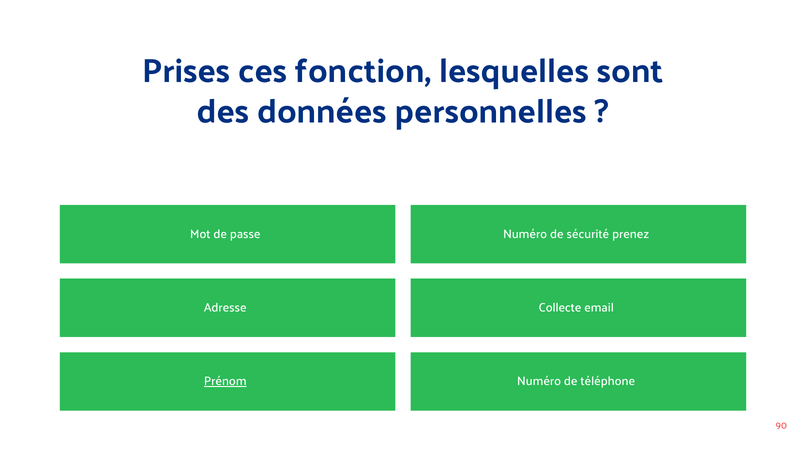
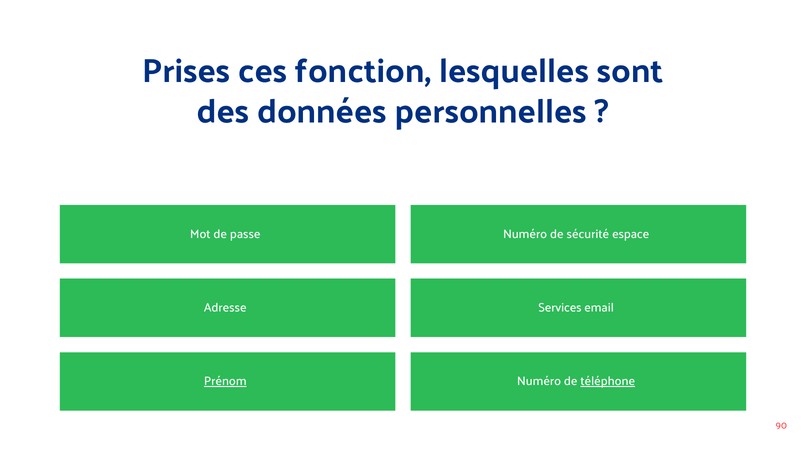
prenez: prenez -> espace
Collecte: Collecte -> Services
téléphone underline: none -> present
